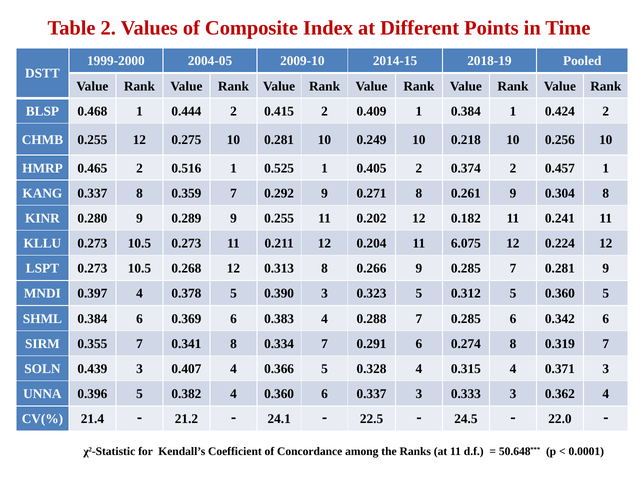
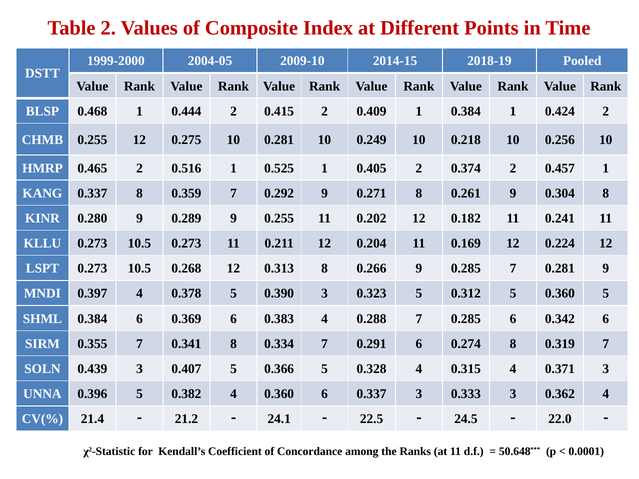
6.075: 6.075 -> 0.169
0.407 4: 4 -> 5
